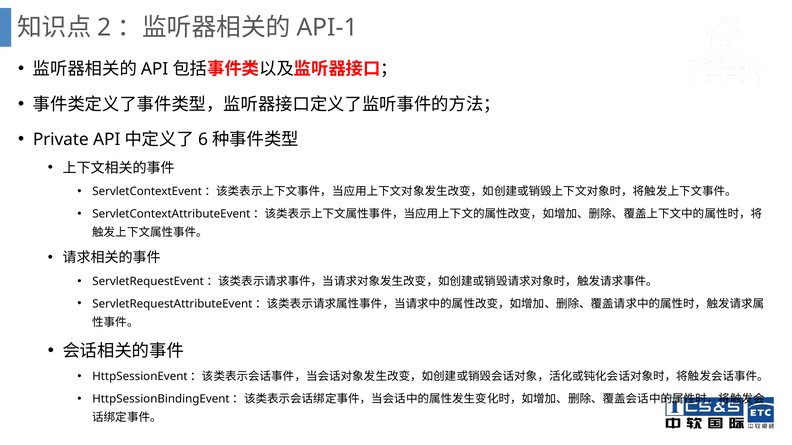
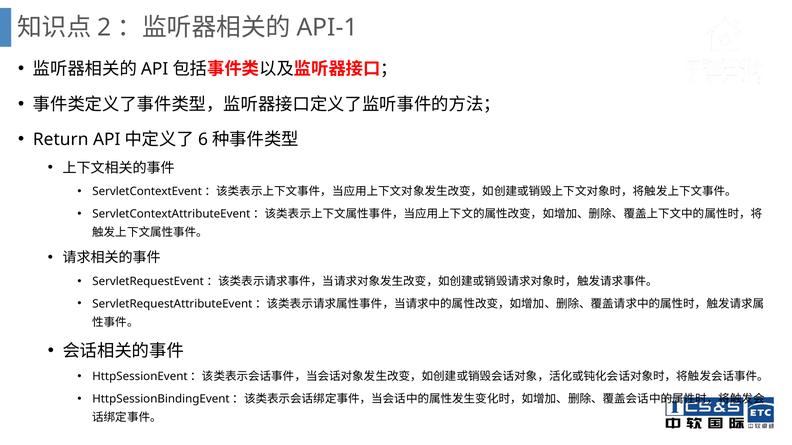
Private: Private -> Return
